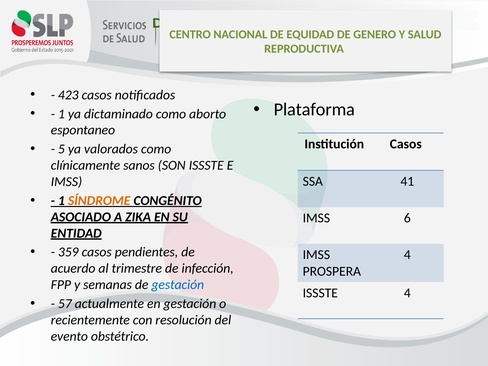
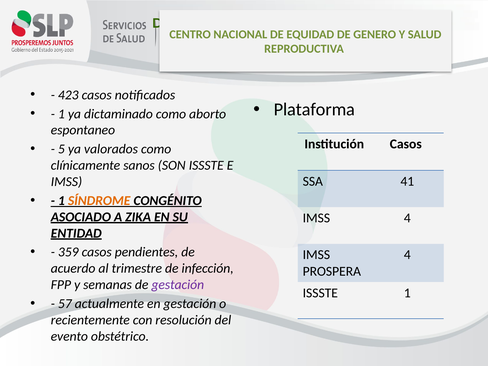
IMSS 6: 6 -> 4
gestación at (178, 285) colour: blue -> purple
ISSSTE 4: 4 -> 1
